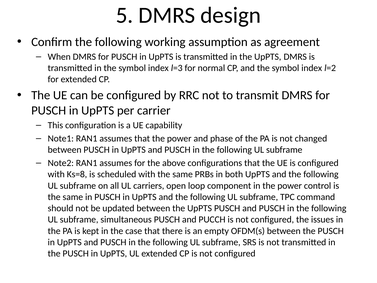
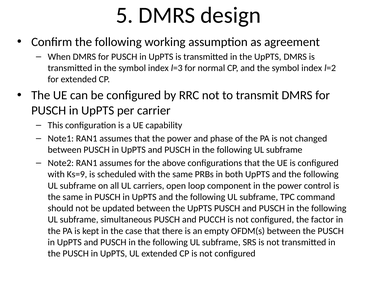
Ks=8: Ks=8 -> Ks=9
issues: issues -> factor
